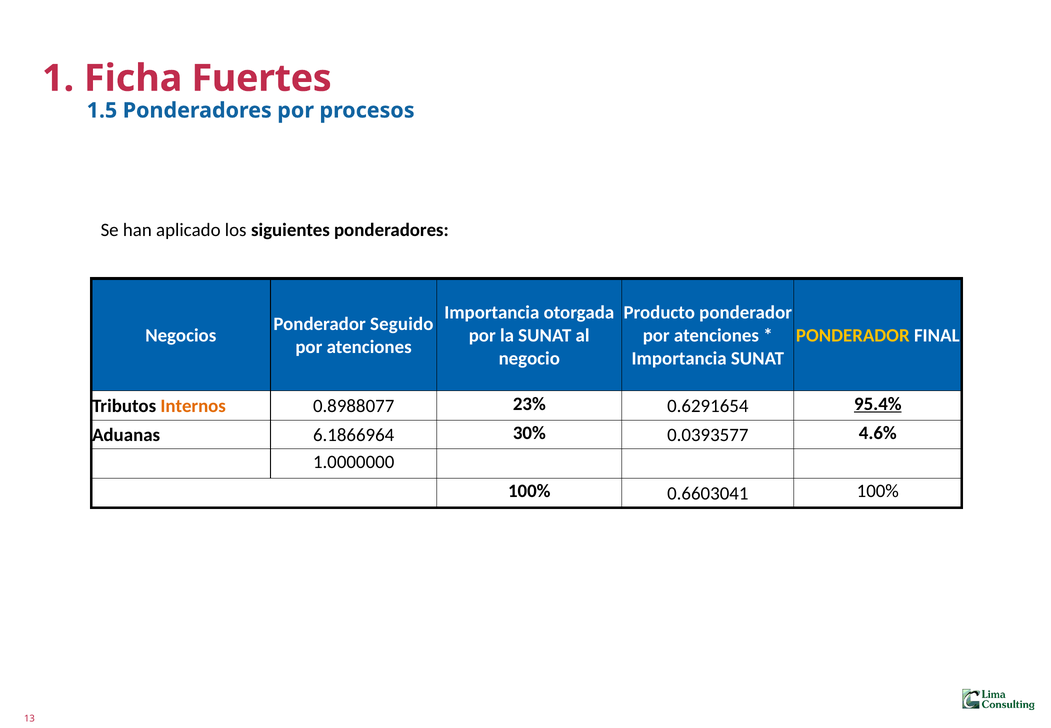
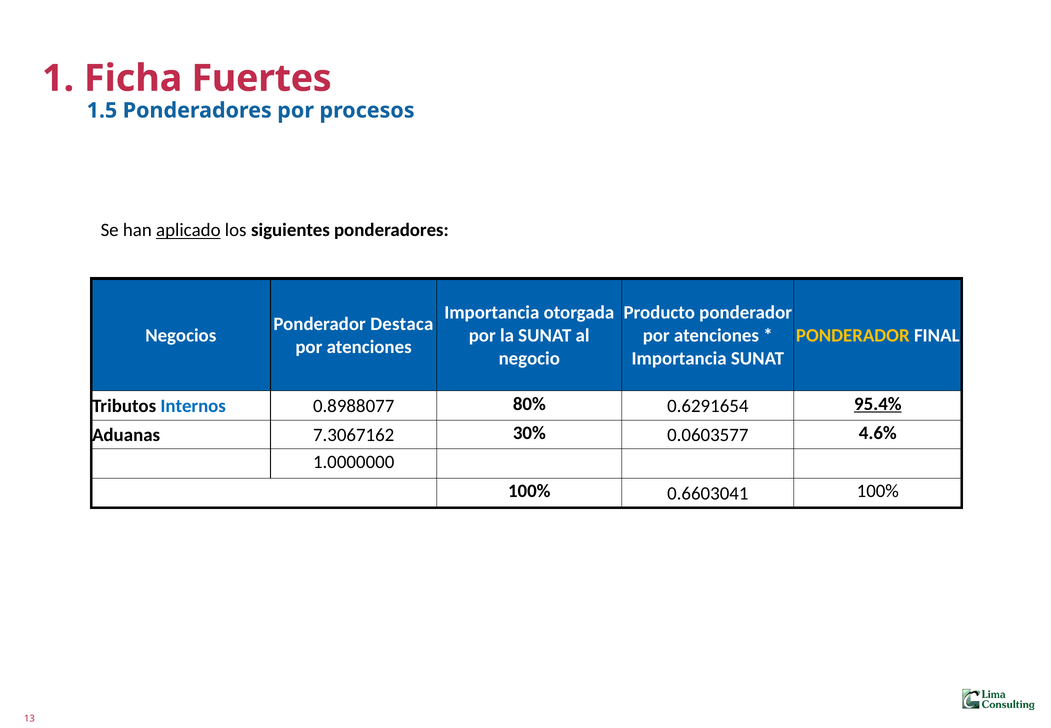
aplicado underline: none -> present
Seguido: Seguido -> Destaca
Internos colour: orange -> blue
23%: 23% -> 80%
6.1866964: 6.1866964 -> 7.3067162
0.0393577: 0.0393577 -> 0.0603577
